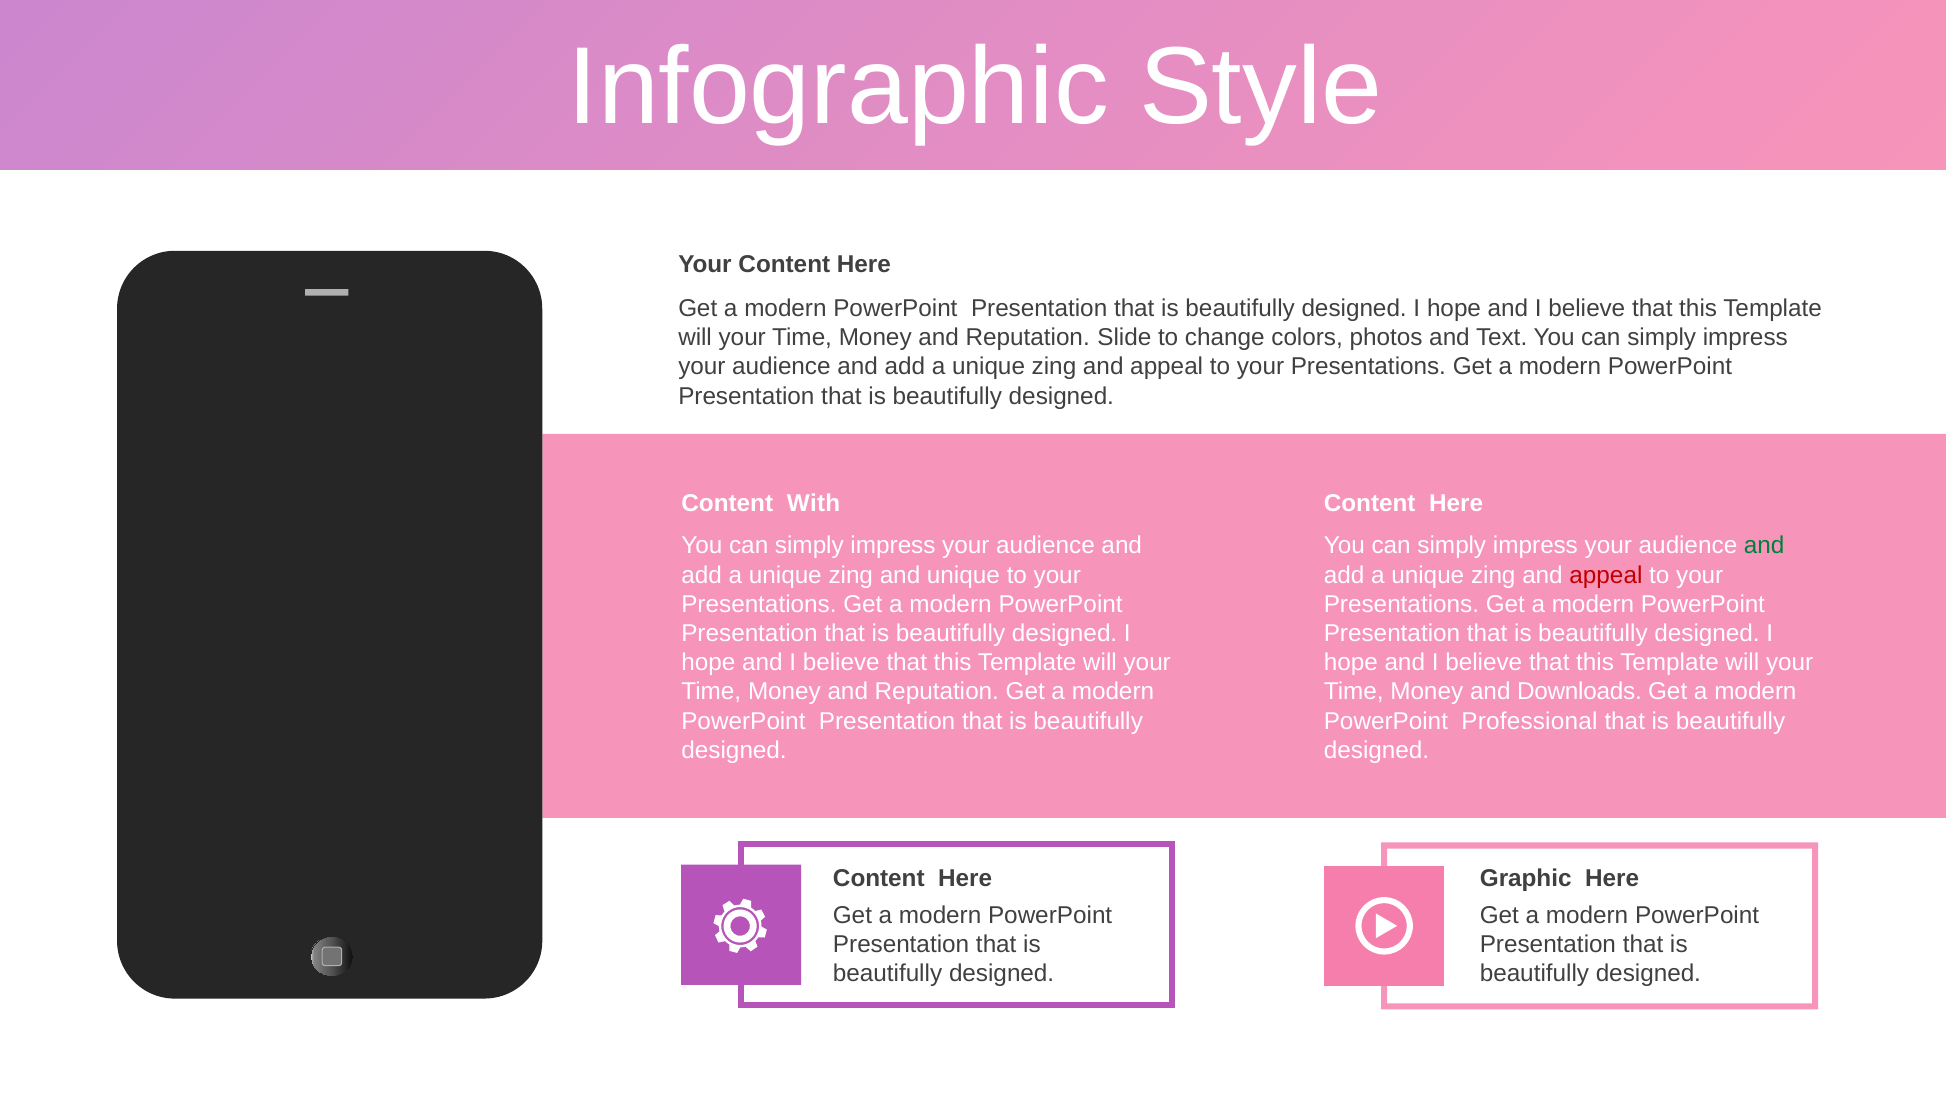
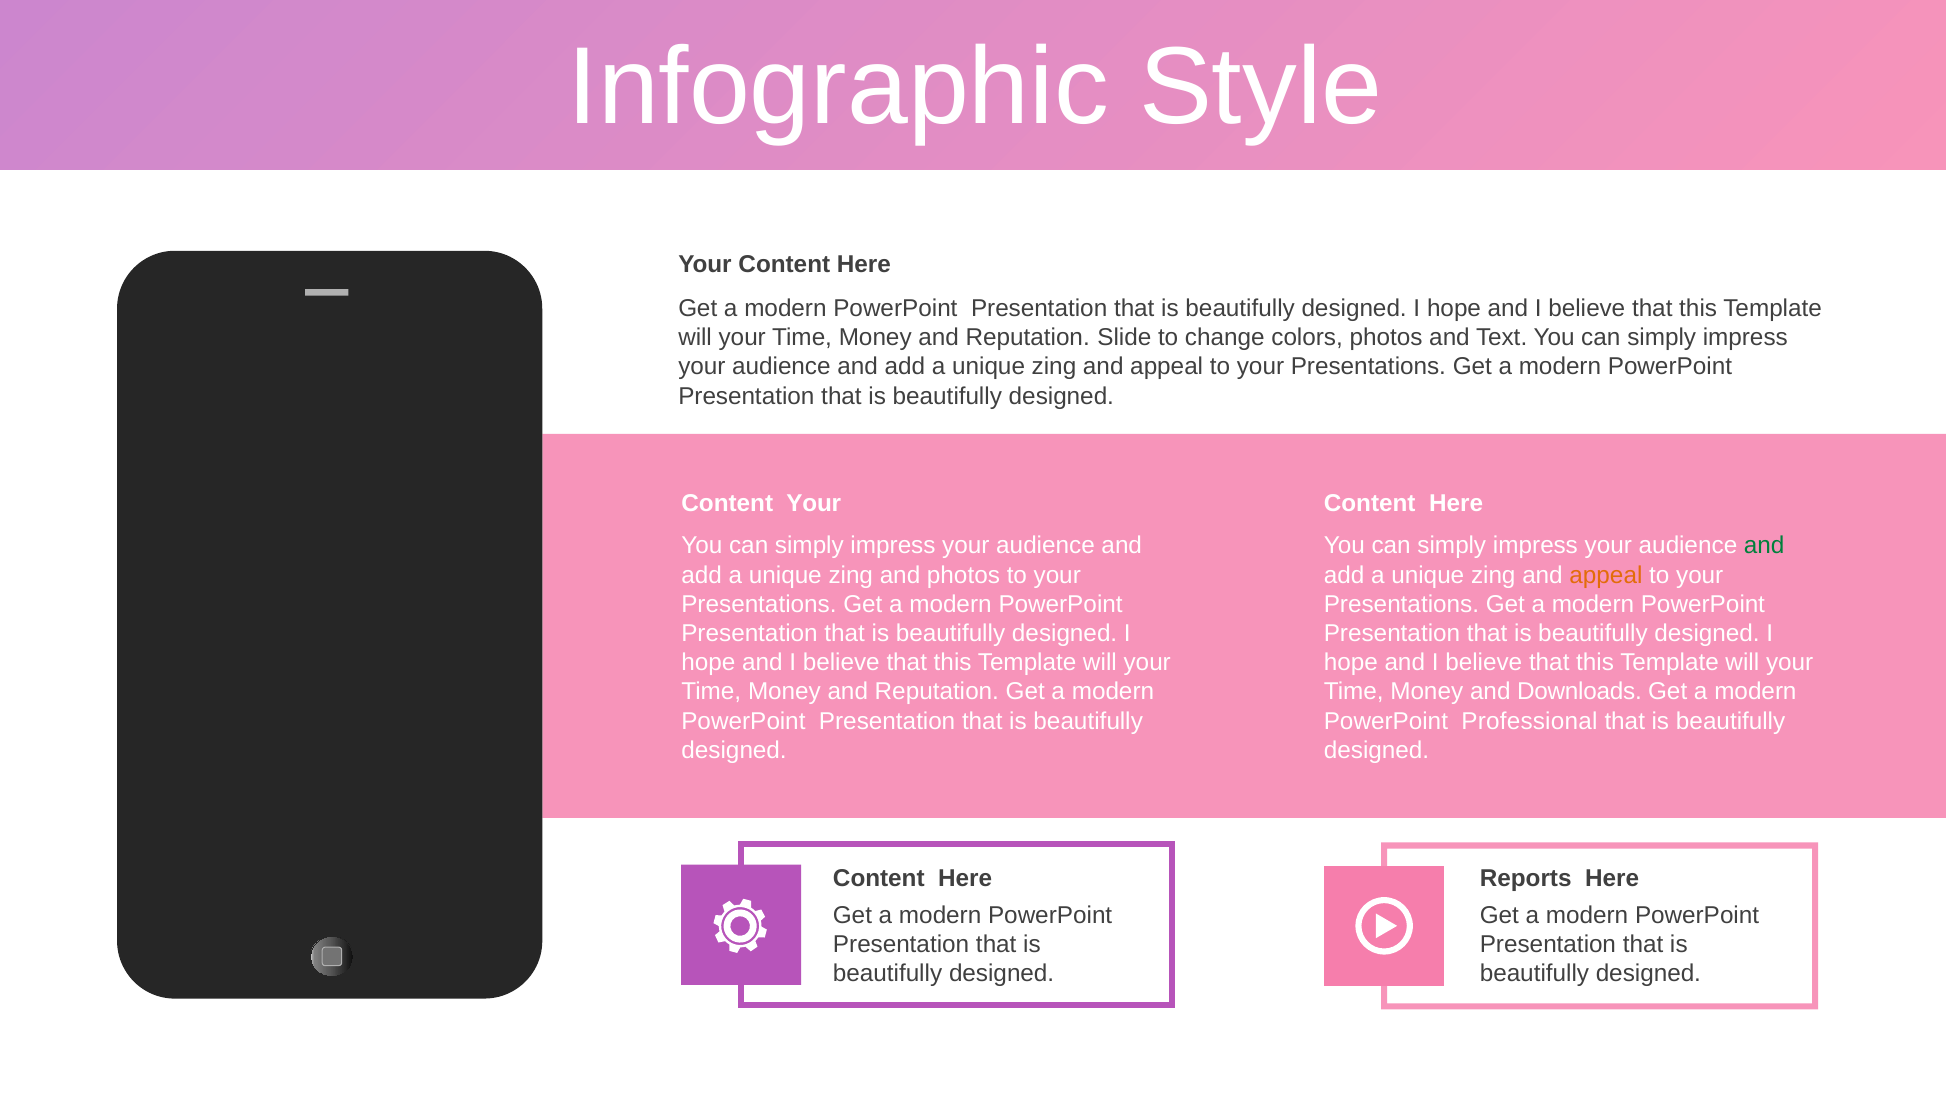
Content With: With -> Your
and unique: unique -> photos
appeal at (1606, 575) colour: red -> orange
Graphic: Graphic -> Reports
